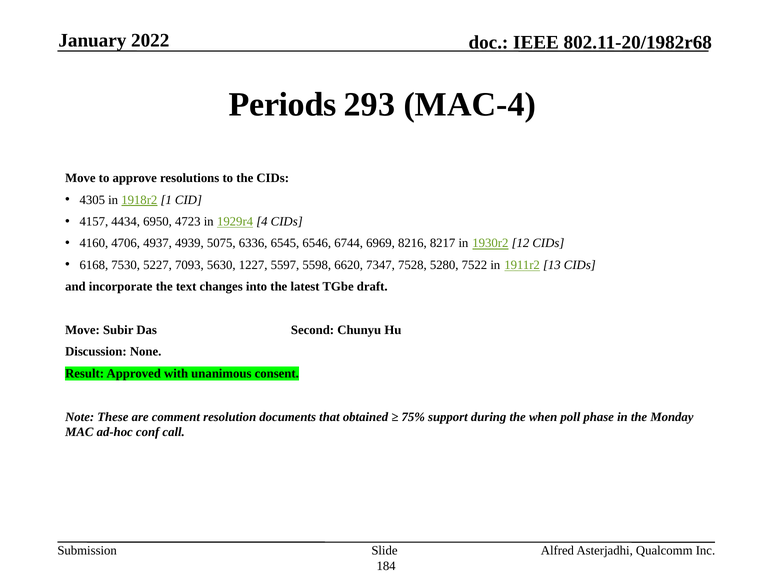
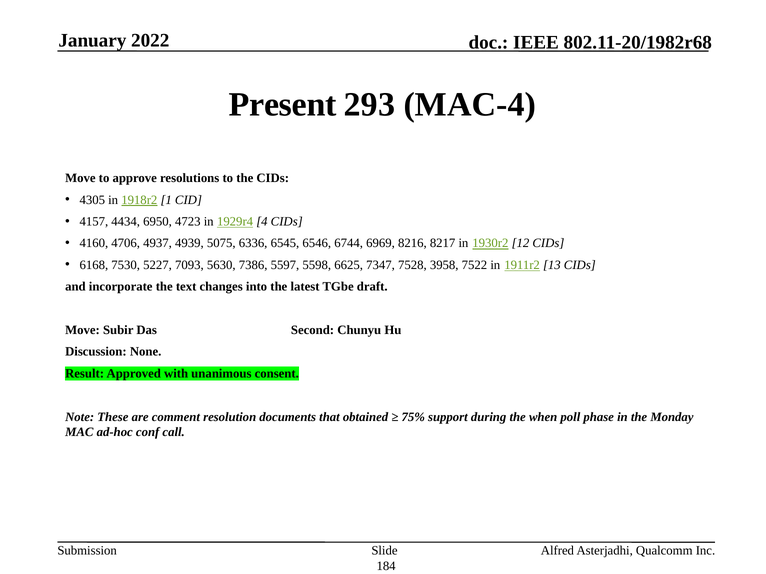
Periods: Periods -> Present
1227: 1227 -> 7386
6620: 6620 -> 6625
5280: 5280 -> 3958
